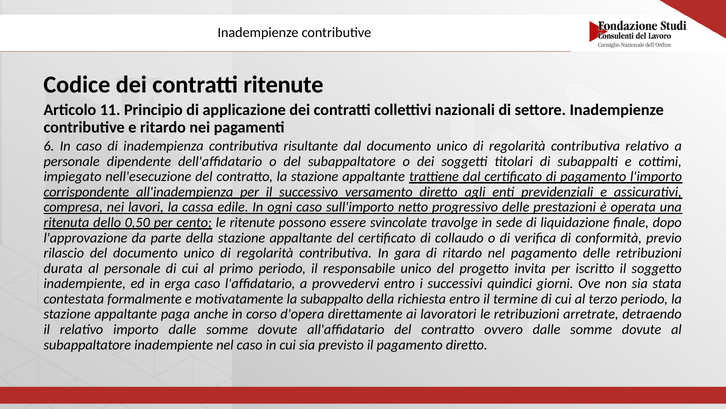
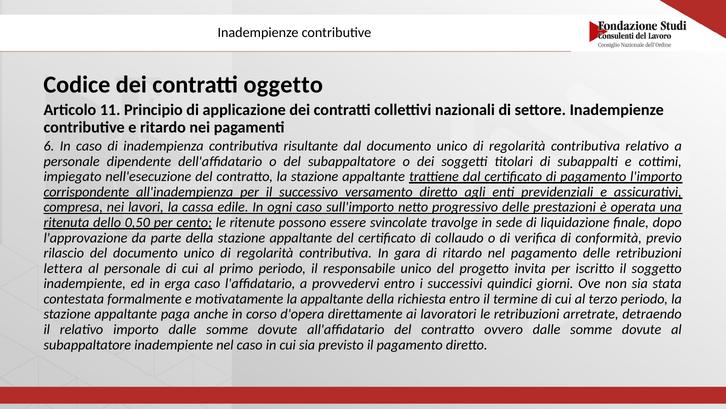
contratti ritenute: ritenute -> oggetto
durata: durata -> lettera
la subappalto: subappalto -> appaltante
